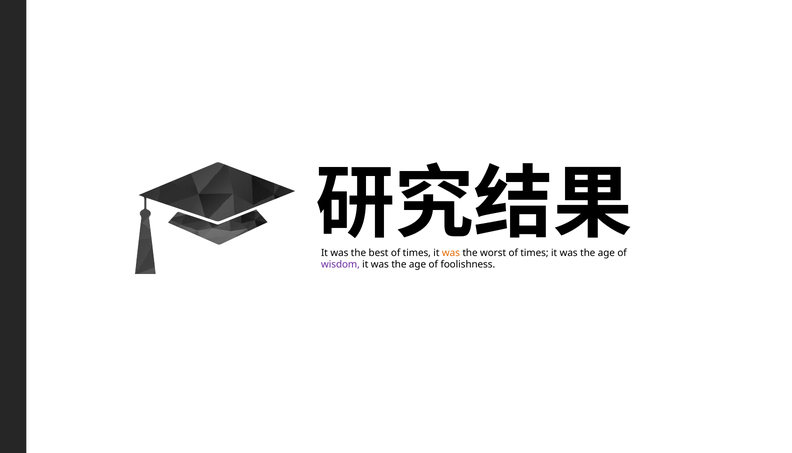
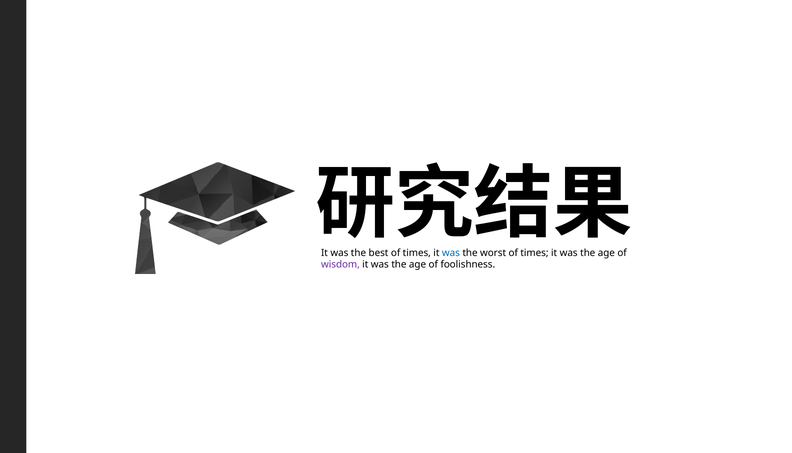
was at (451, 253) colour: orange -> blue
